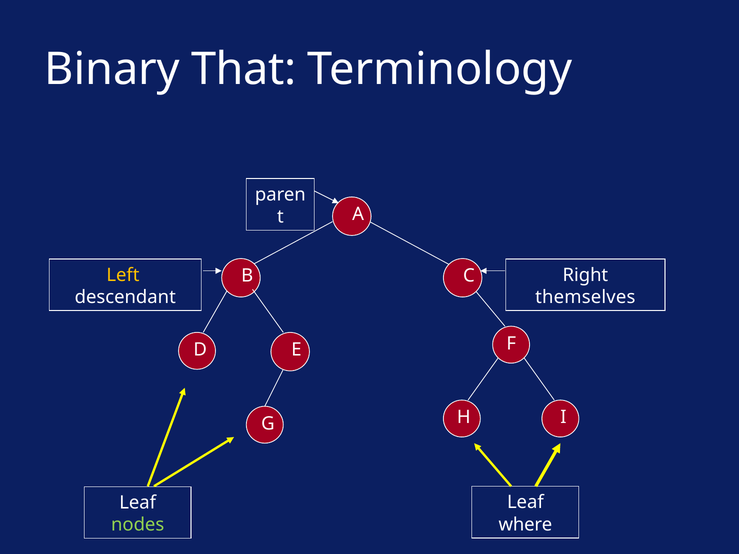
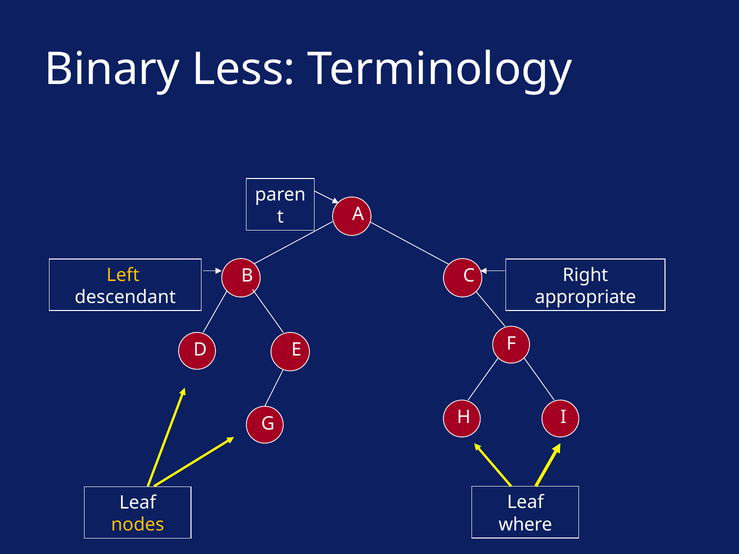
That: That -> Less
themselves: themselves -> appropriate
nodes colour: light green -> yellow
